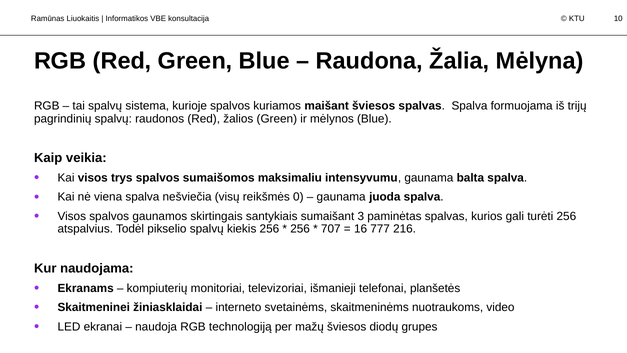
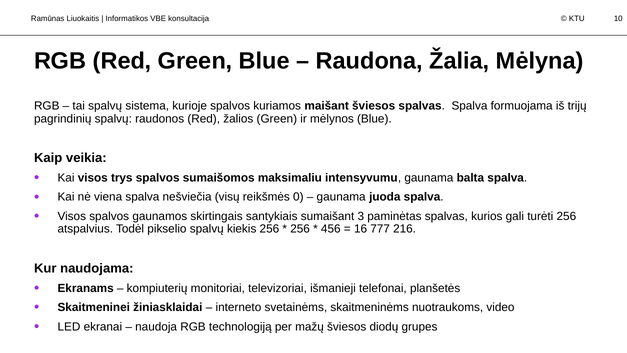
707: 707 -> 456
